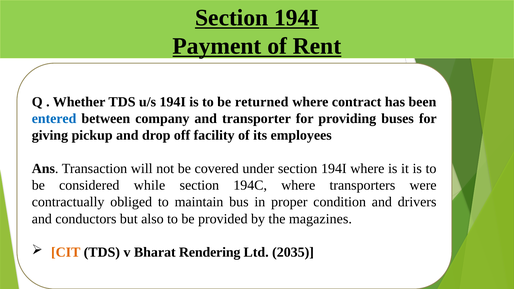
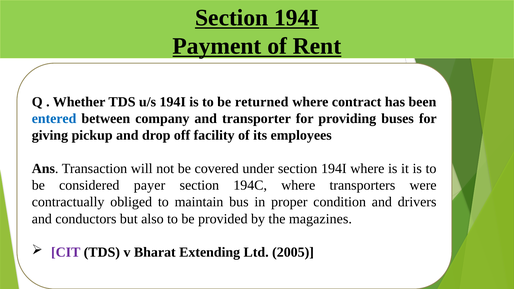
while: while -> payer
CIT colour: orange -> purple
Rendering: Rendering -> Extending
2035: 2035 -> 2005
